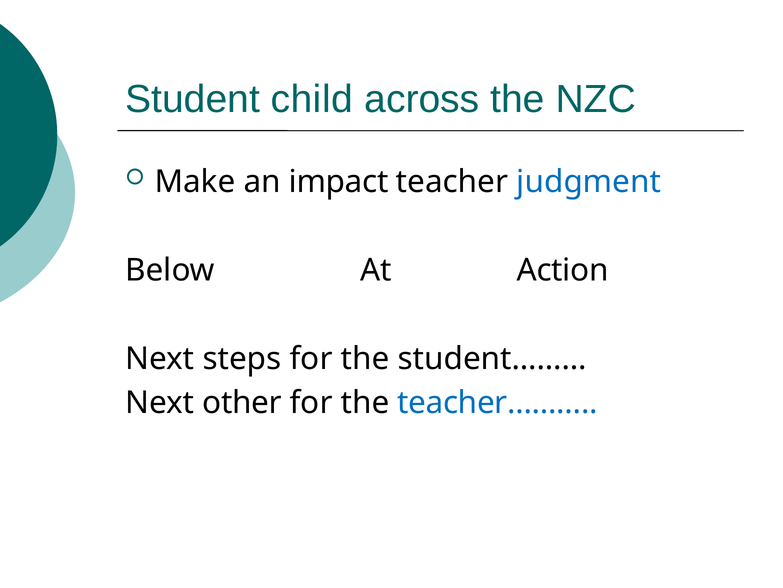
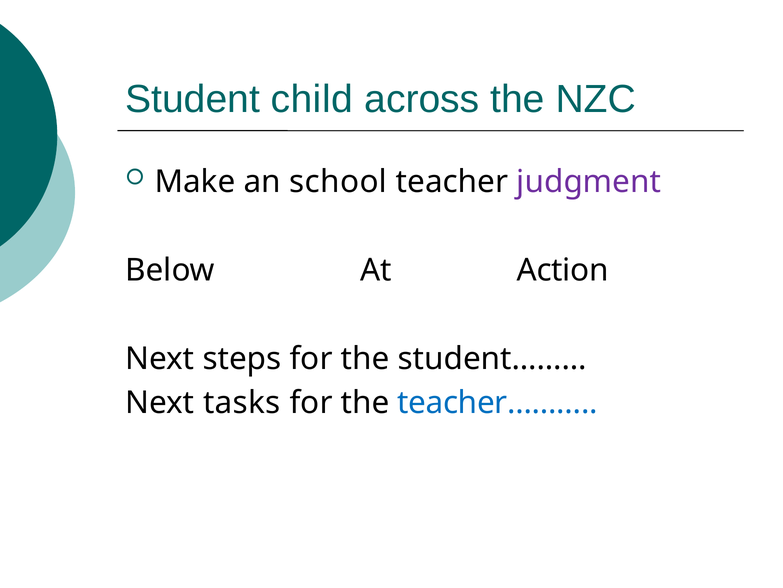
impact: impact -> school
judgment colour: blue -> purple
other: other -> tasks
